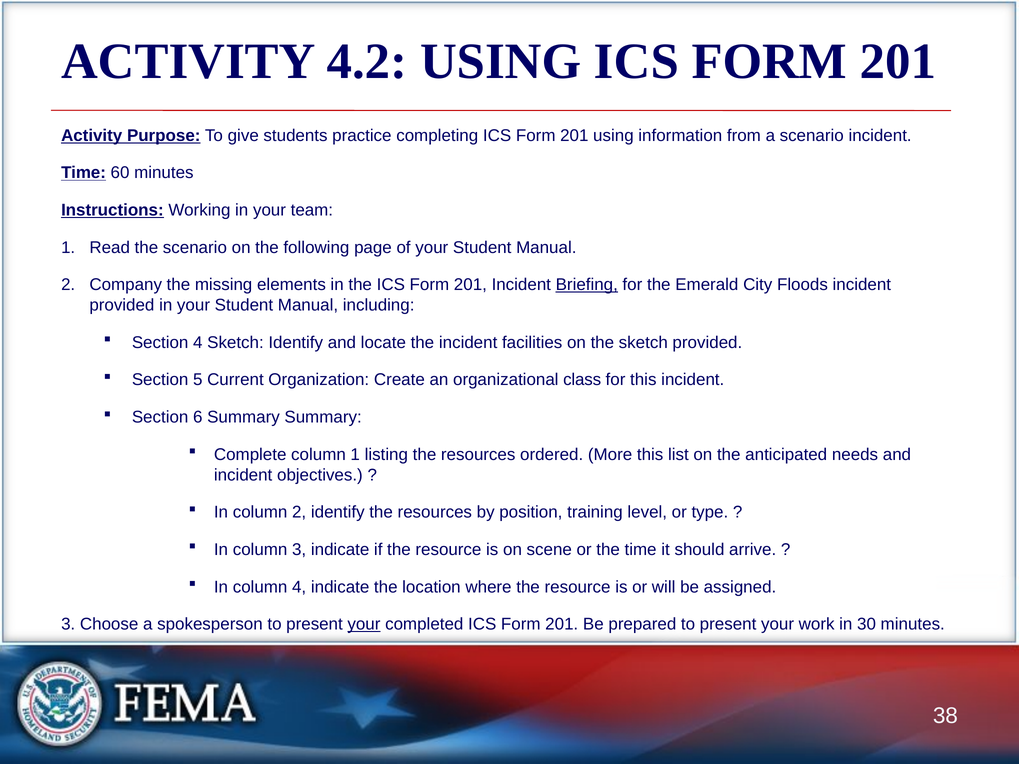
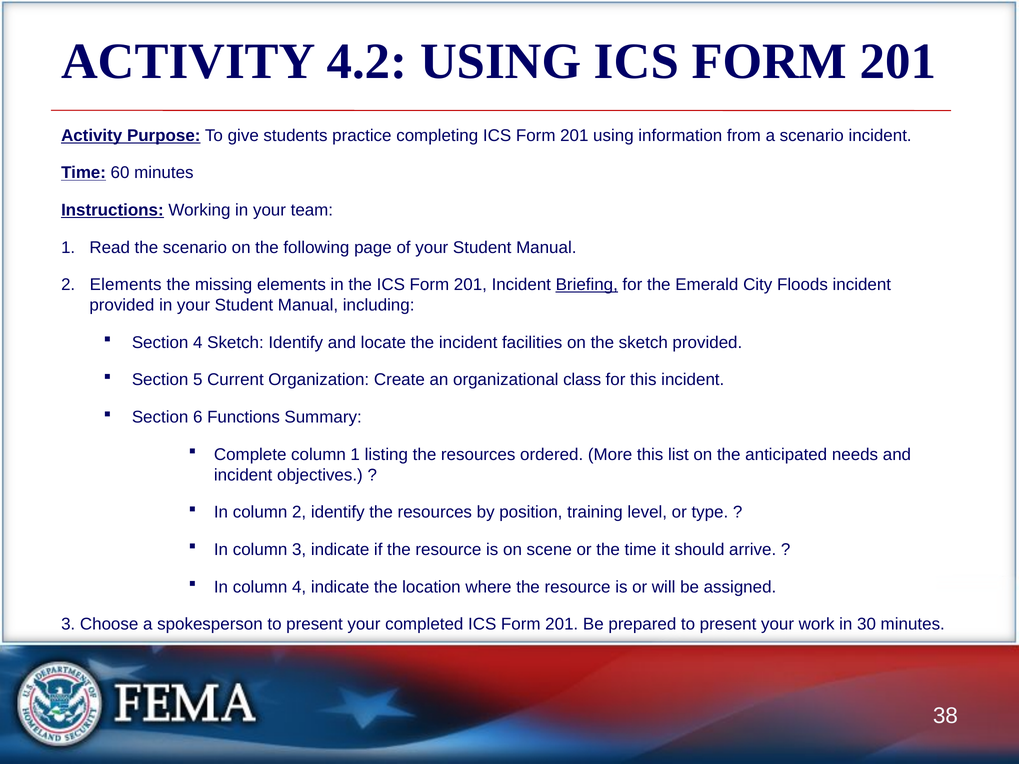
2 Company: Company -> Elements
6 Summary: Summary -> Functions
your at (364, 624) underline: present -> none
